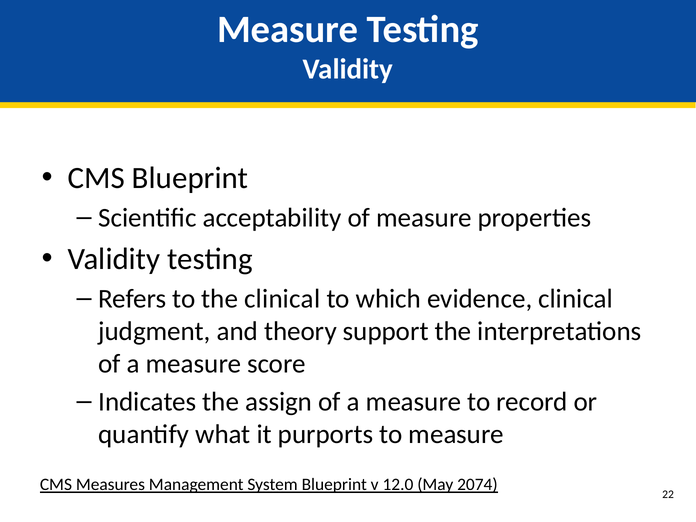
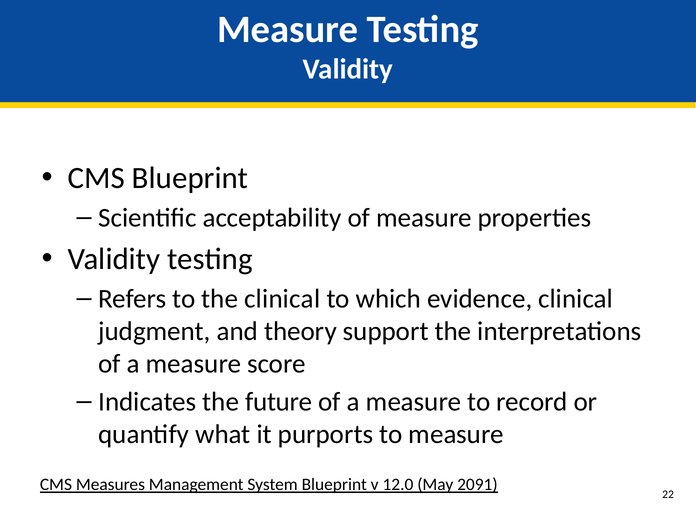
assign: assign -> future
2074: 2074 -> 2091
